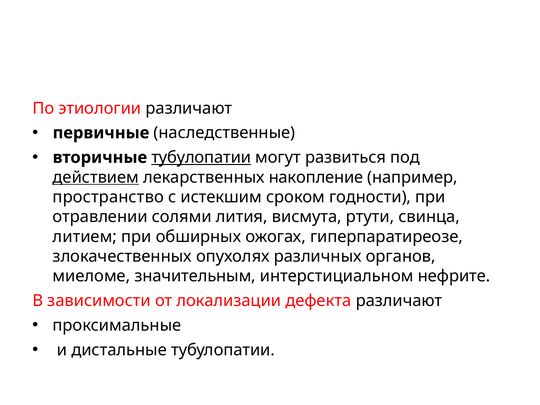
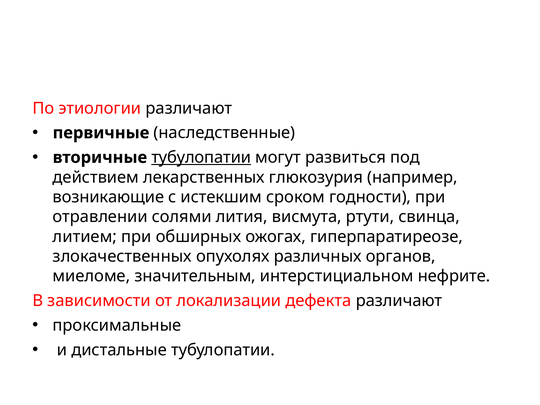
действием underline: present -> none
накопление: накопление -> глюкозурия
пространство: пространство -> возникающие
